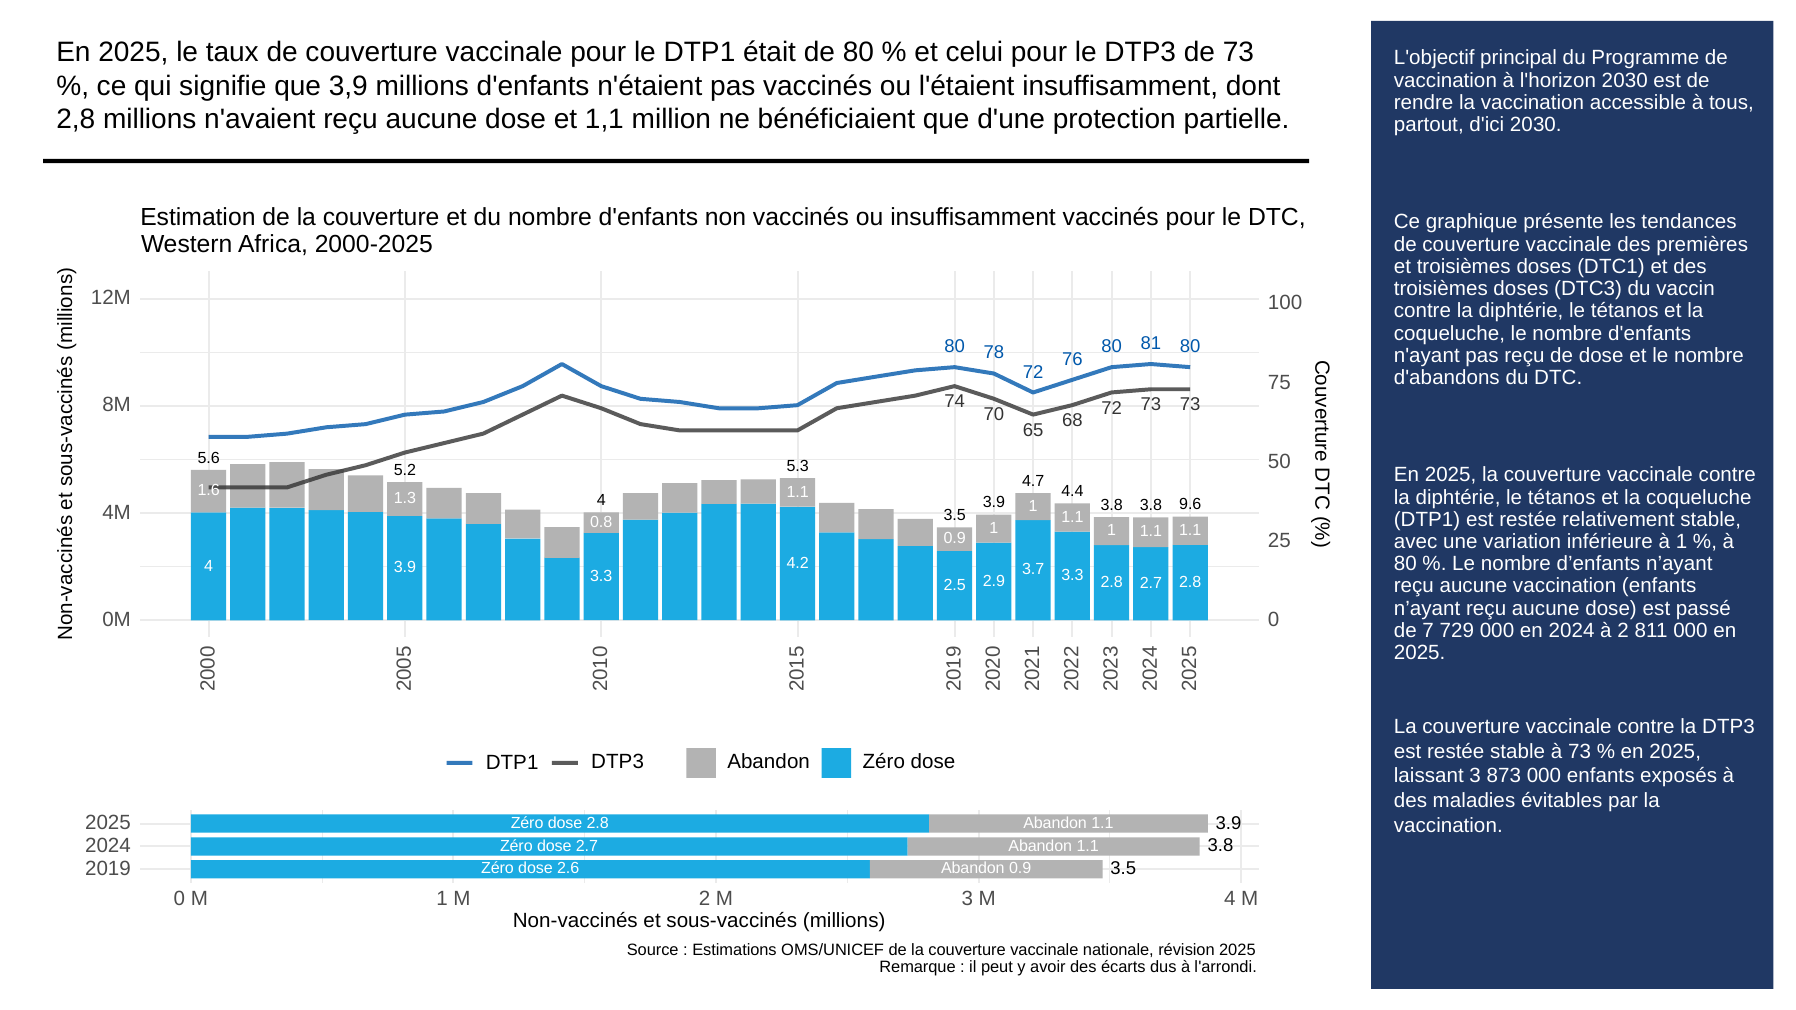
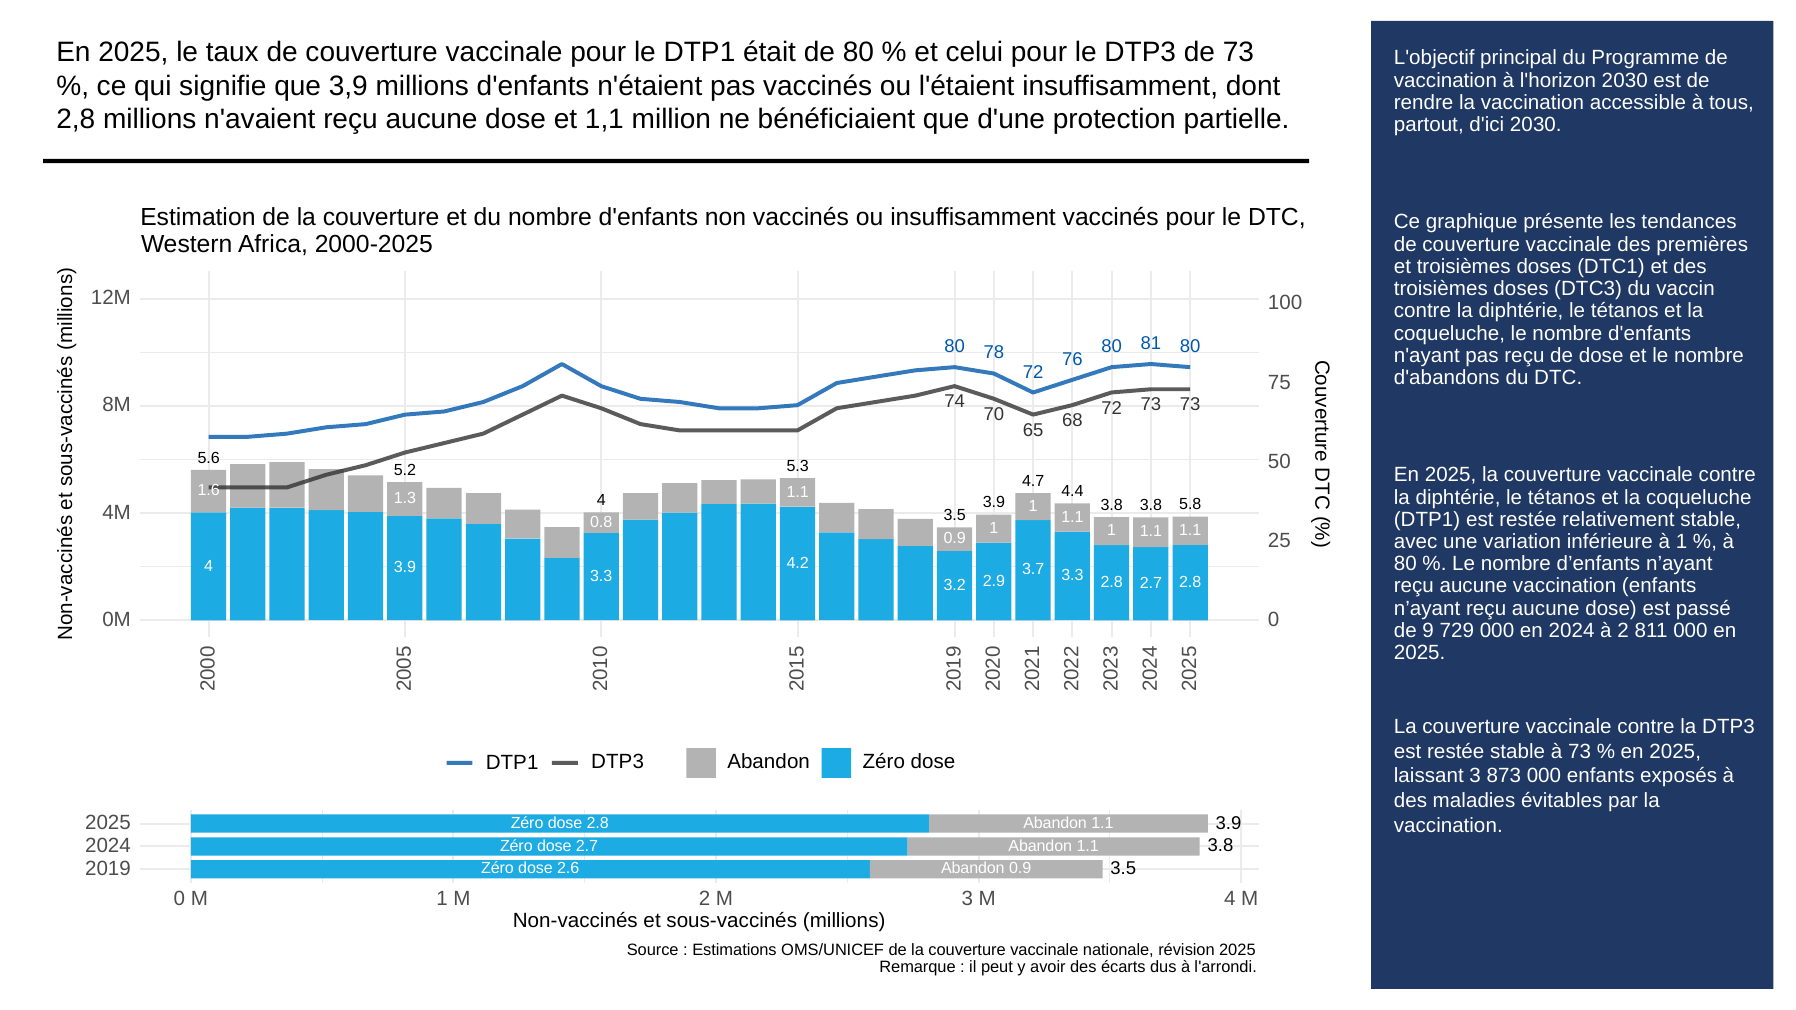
9.6: 9.6 -> 5.8
2.5: 2.5 -> 3.2
de 7: 7 -> 9
